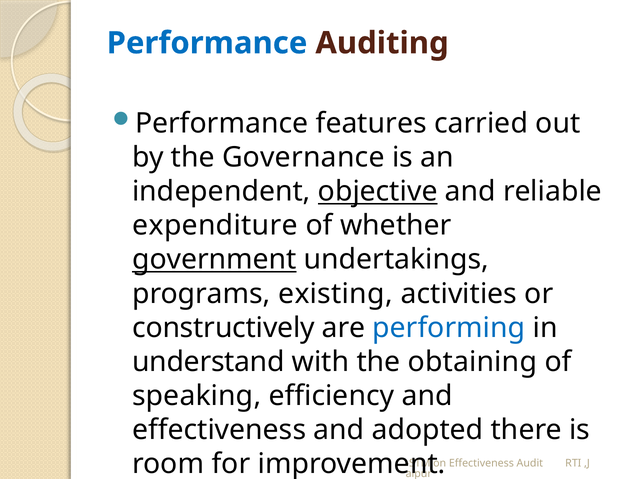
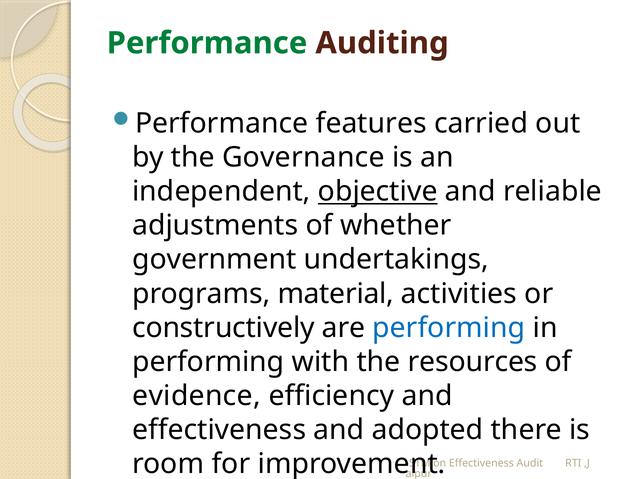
Performance at (207, 43) colour: blue -> green
expenditure: expenditure -> adjustments
government underline: present -> none
existing: existing -> material
understand at (208, 362): understand -> performing
obtaining: obtaining -> resources
speaking: speaking -> evidence
